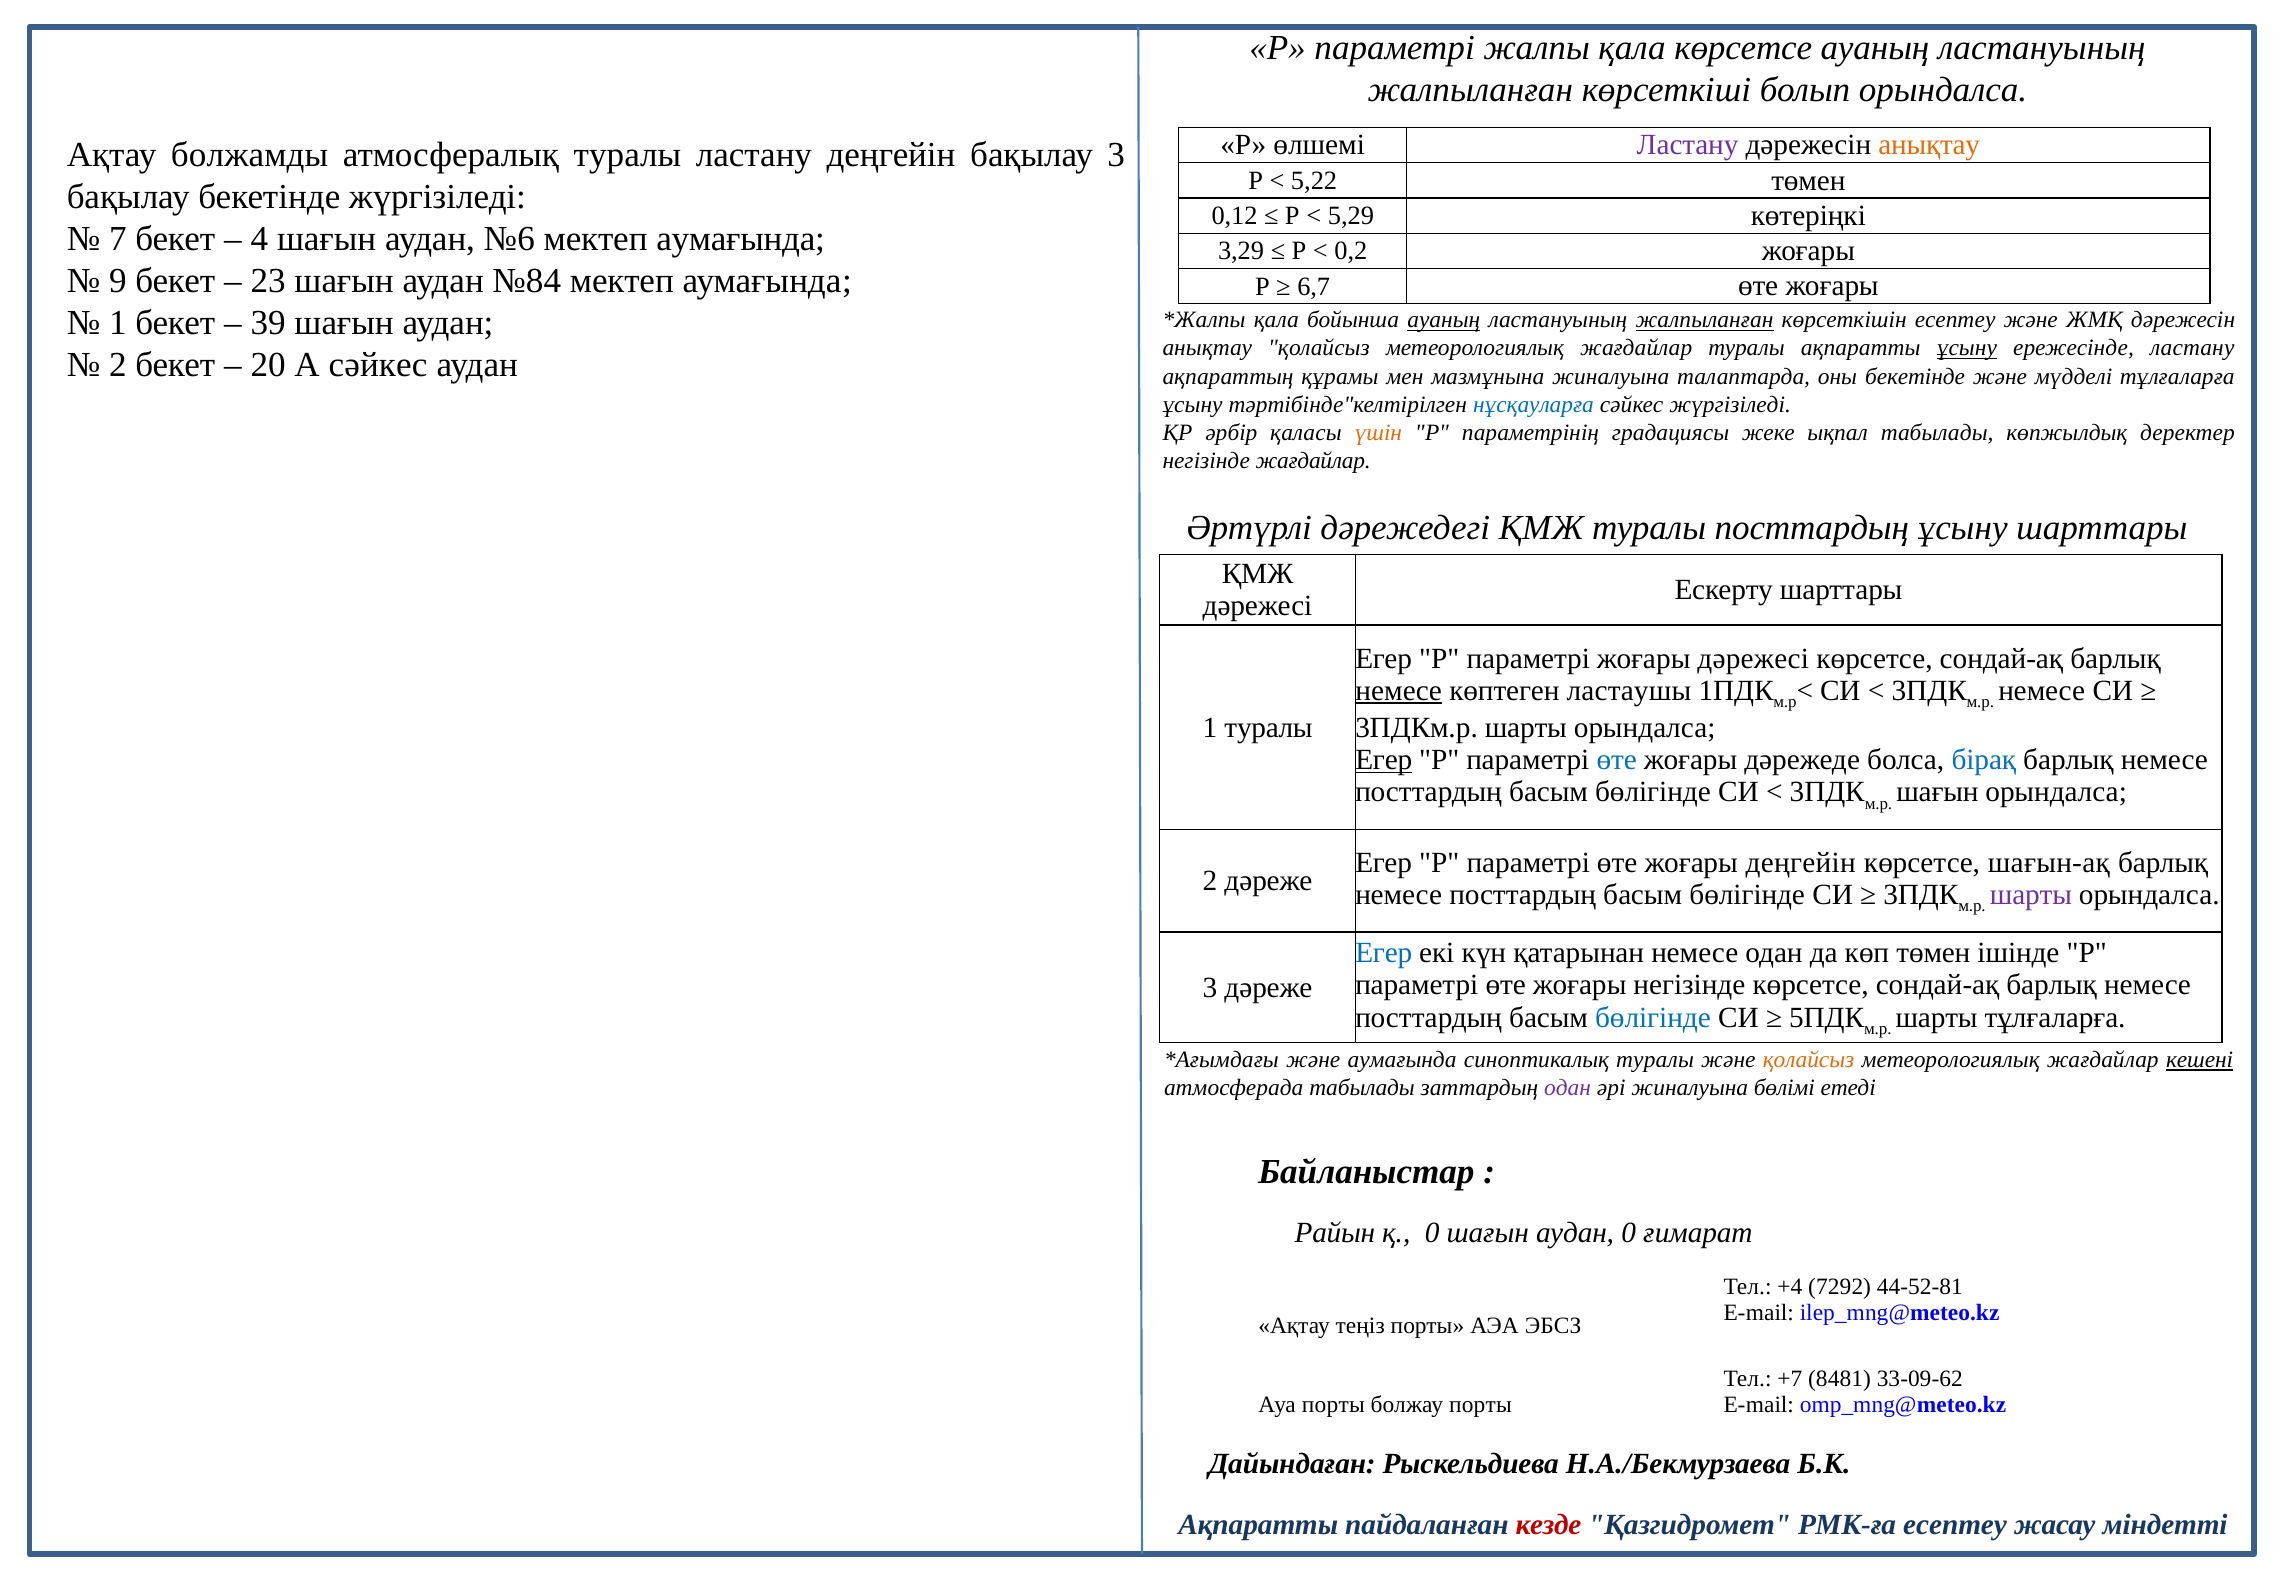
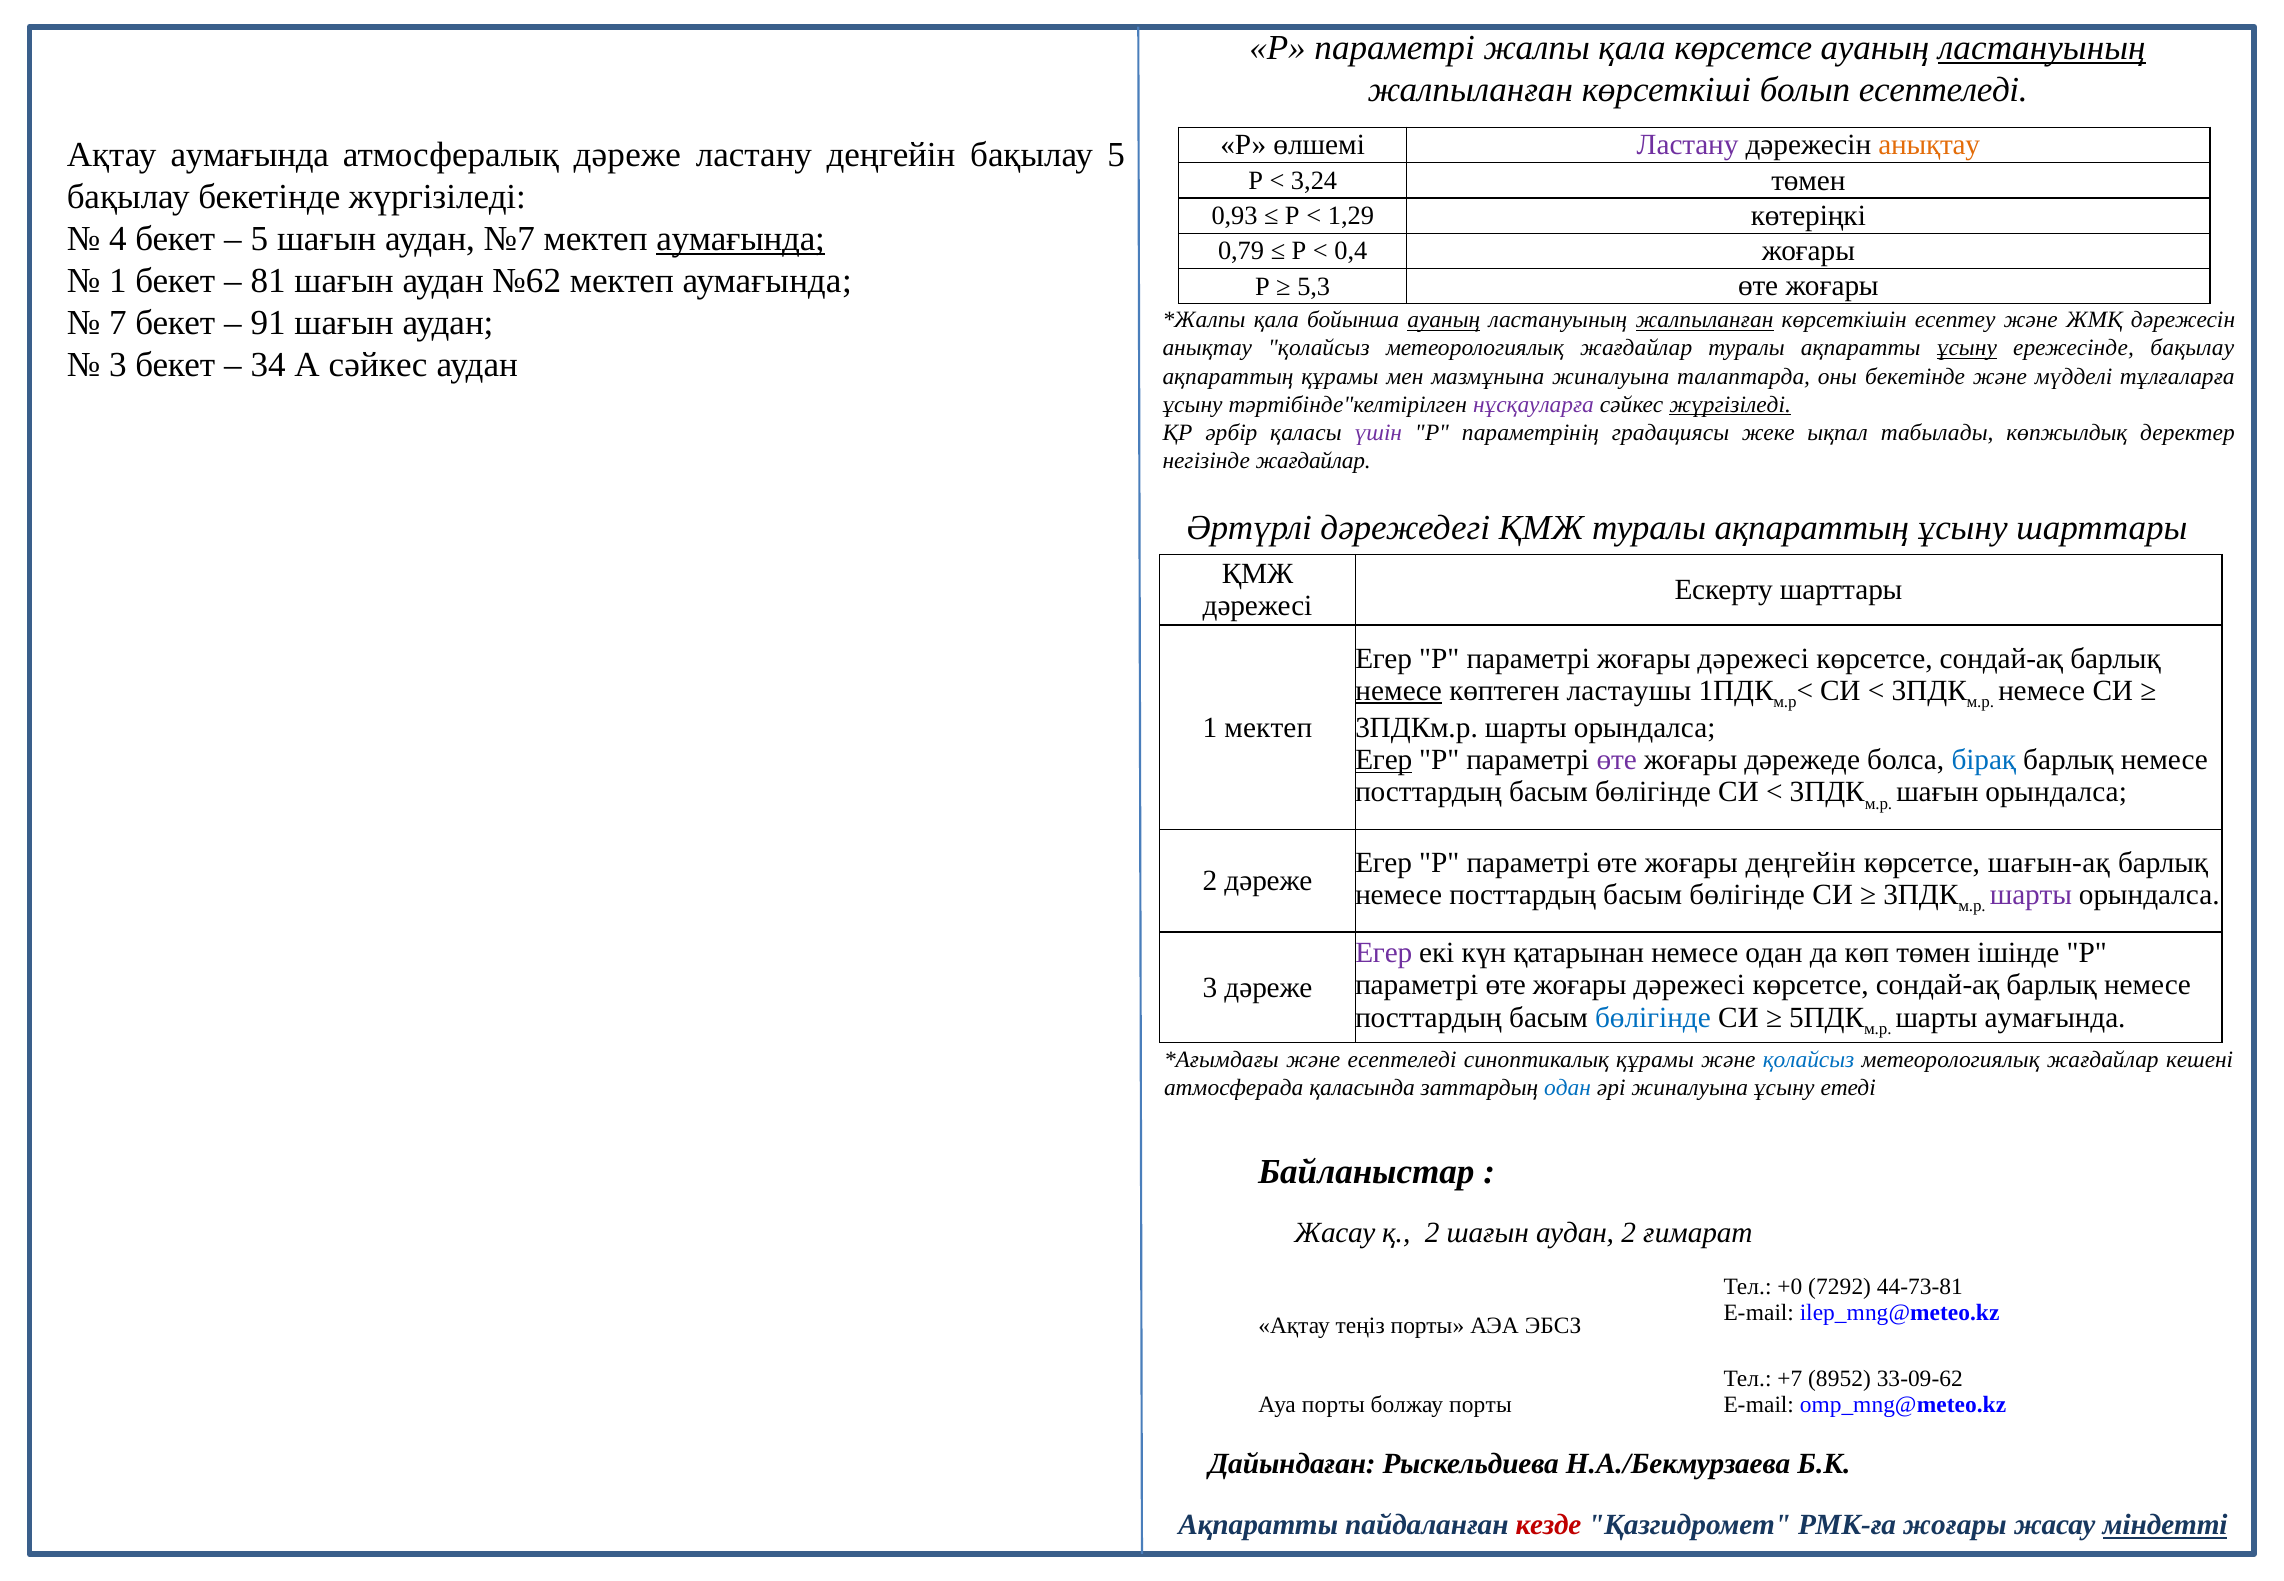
ластануының at (2042, 48) underline: none -> present
болып орындалса: орындалса -> есептеледі
Ақтау болжамды: болжамды -> аумағында
атмосфералық туралы: туралы -> дәреже
бақылау 3: 3 -> 5
5,22: 5,22 -> 3,24
0,12: 0,12 -> 0,93
5,29: 5,29 -> 1,29
7: 7 -> 4
4 at (259, 239): 4 -> 5
№6: №6 -> №7
аумағында at (741, 239) underline: none -> present
3,29: 3,29 -> 0,79
0,2: 0,2 -> 0,4
9 at (118, 281): 9 -> 1
23: 23 -> 81
№84: №84 -> №62
6,7: 6,7 -> 5,3
1 at (118, 323): 1 -> 7
39: 39 -> 91
ережесінде ластану: ластану -> бақылау
2 at (118, 365): 2 -> 3
20: 20 -> 34
нұсқауларға colour: blue -> purple
жүргізіледі at (1730, 404) underline: none -> present
үшін colour: orange -> purple
туралы посттардың: посттардың -> ақпараттың
1 туралы: туралы -> мектеп
өте at (1617, 760) colour: blue -> purple
Егер at (1384, 953) colour: blue -> purple
өте жоғары негізінде: негізінде -> дәрежесі
шарты тұлғаларға: тұлғаларға -> аумағында
және аумағында: аумағында -> есептеледі
синоптикалық туралы: туралы -> құрамы
қолайсыз at (1809, 1060) colour: orange -> blue
кешені underline: present -> none
атмосферада табылады: табылады -> қаласында
одан at (1568, 1088) colour: purple -> blue
жиналуына бөлімі: бөлімі -> ұсыну
Райын at (1335, 1233): Райын -> Жасау
қ 0: 0 -> 2
аудан 0: 0 -> 2
+4: +4 -> +0
44-52-81: 44-52-81 -> 44-73-81
8481: 8481 -> 8952
РМК-ға есептеу: есептеу -> жоғары
міндетті underline: none -> present
